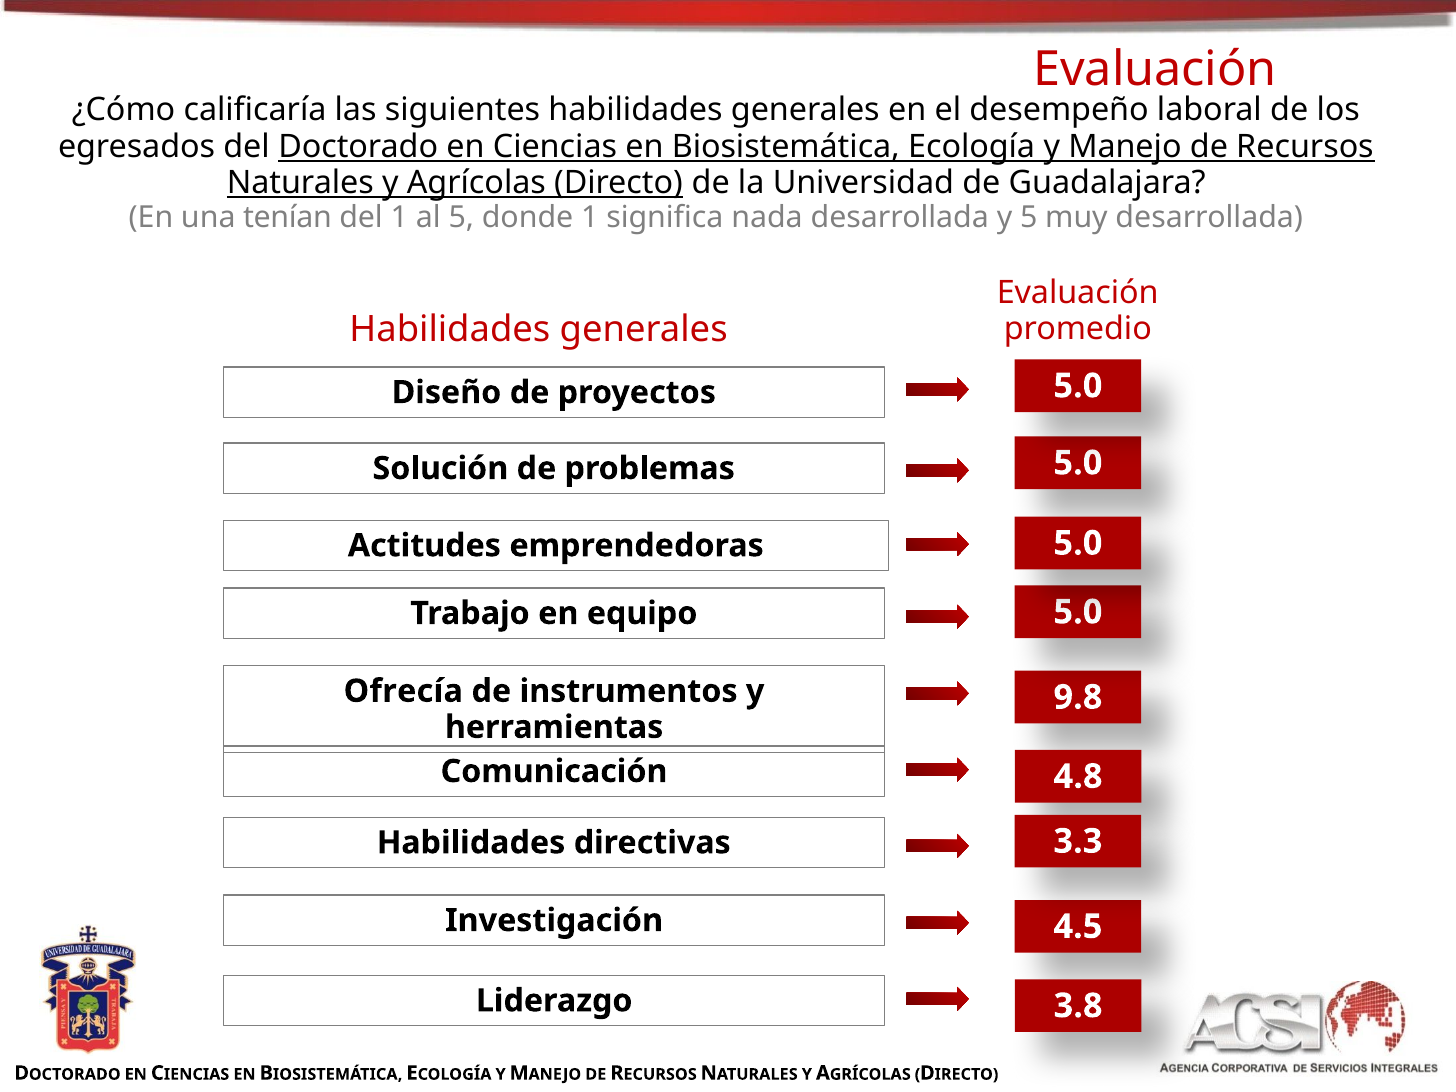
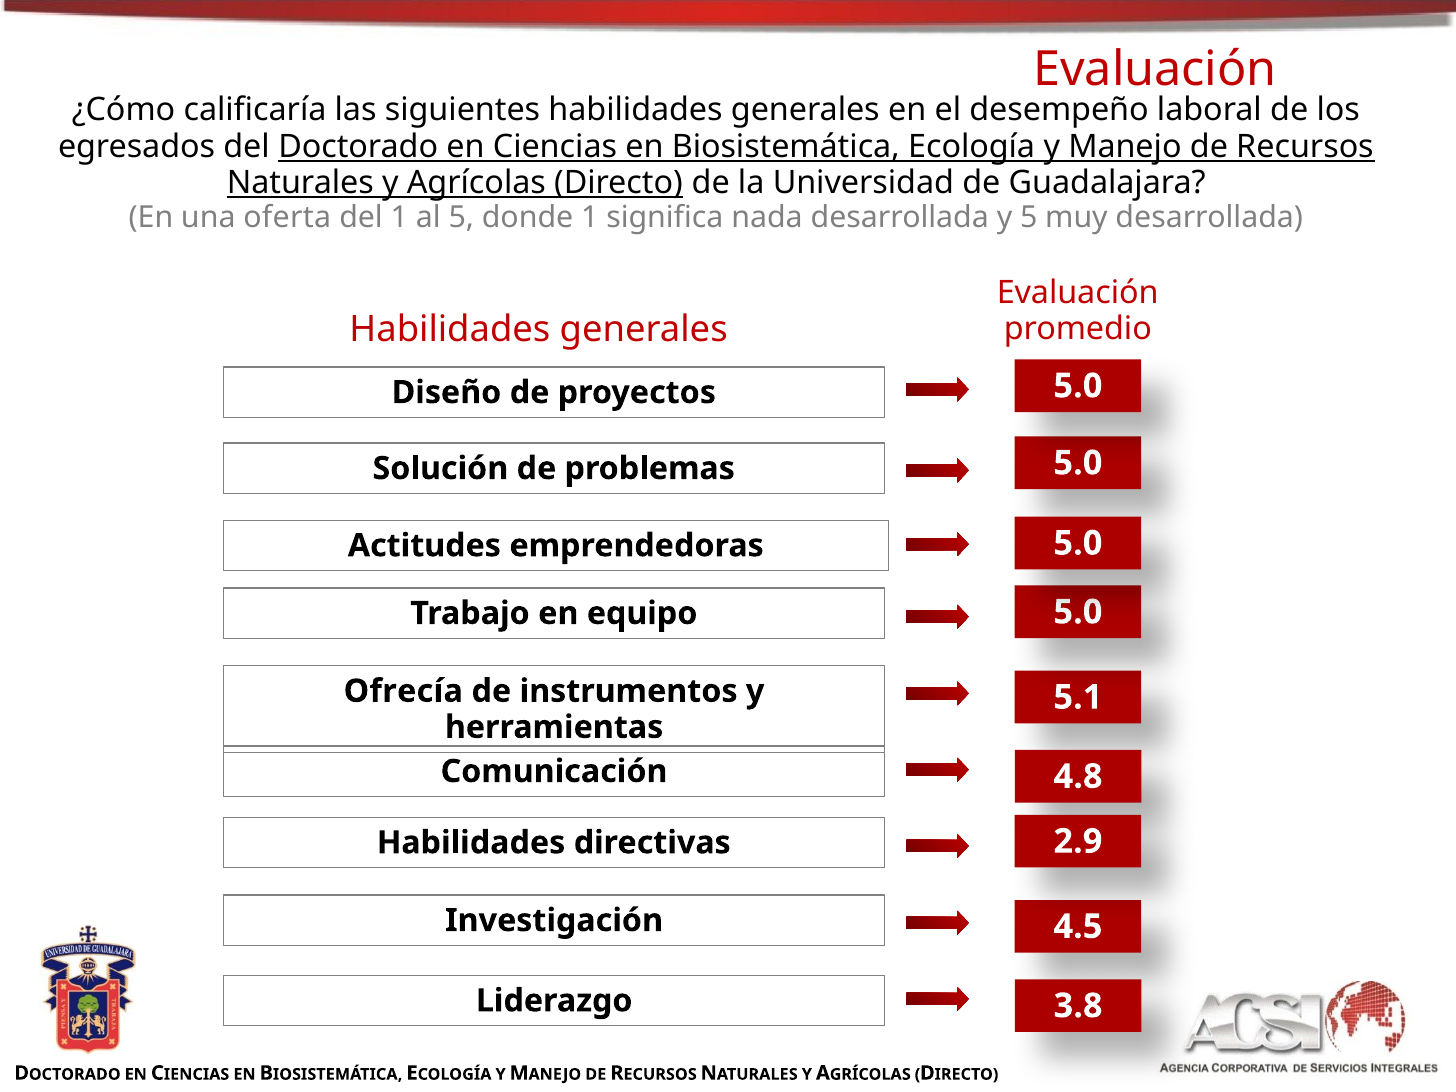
tenían: tenían -> oferta
9.8: 9.8 -> 5.1
3.3: 3.3 -> 2.9
